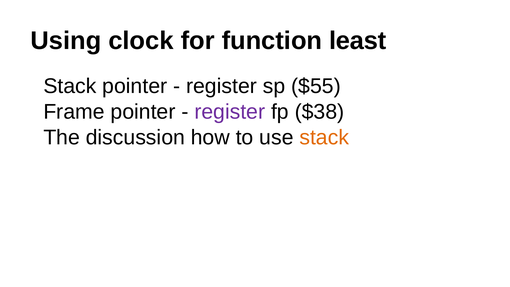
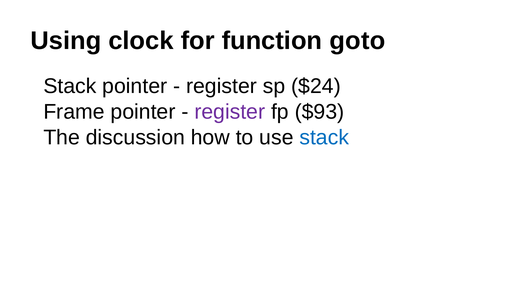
least: least -> goto
$55: $55 -> $24
$38: $38 -> $93
stack at (324, 137) colour: orange -> blue
